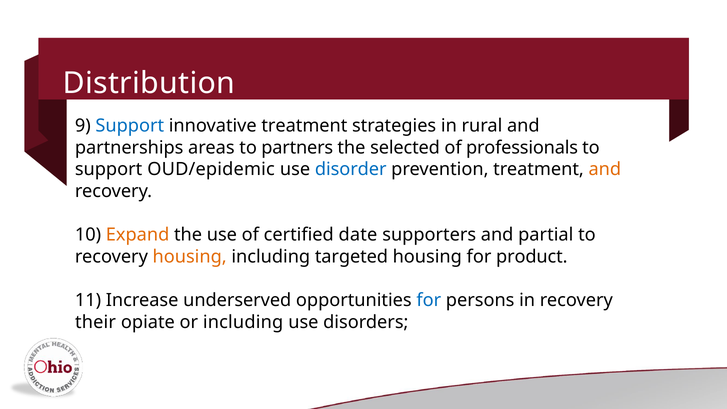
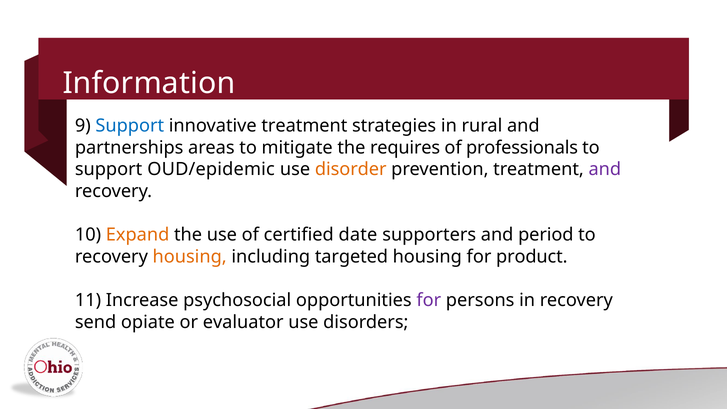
Distribution: Distribution -> Information
partners: partners -> mitigate
selected: selected -> requires
disorder colour: blue -> orange
and at (605, 169) colour: orange -> purple
partial: partial -> period
underserved: underserved -> psychosocial
for at (429, 300) colour: blue -> purple
their: their -> send
or including: including -> evaluator
